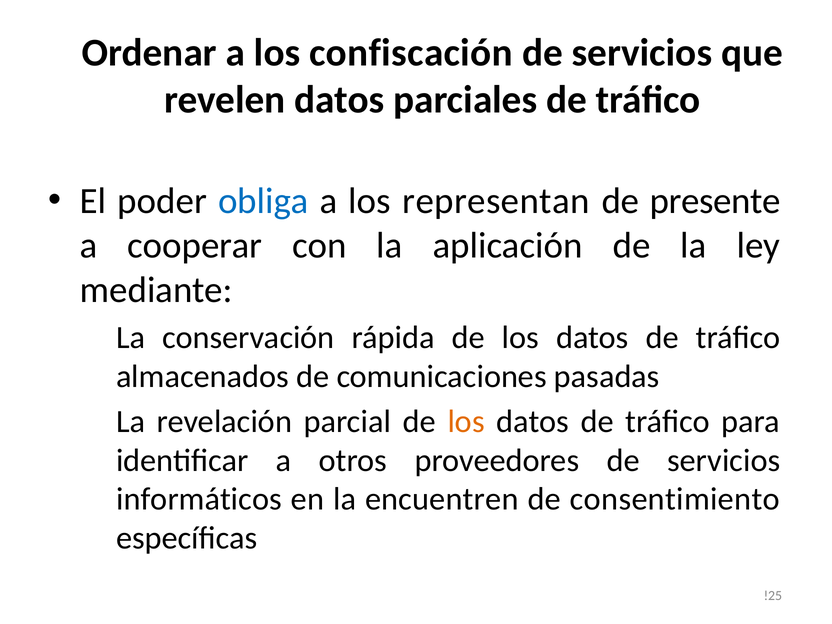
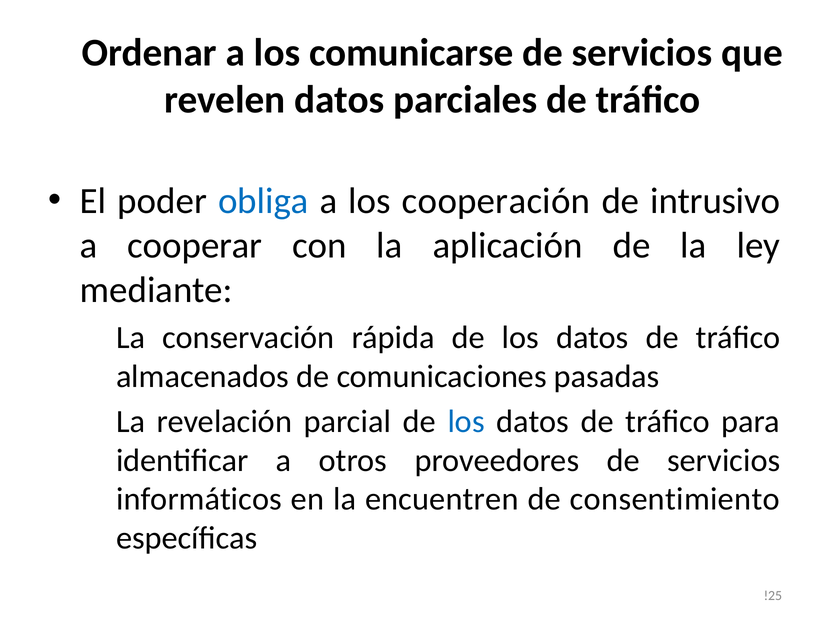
confiscación: confiscación -> comunicarse
representan: representan -> cooperación
presente: presente -> intrusivo
los at (466, 422) colour: orange -> blue
